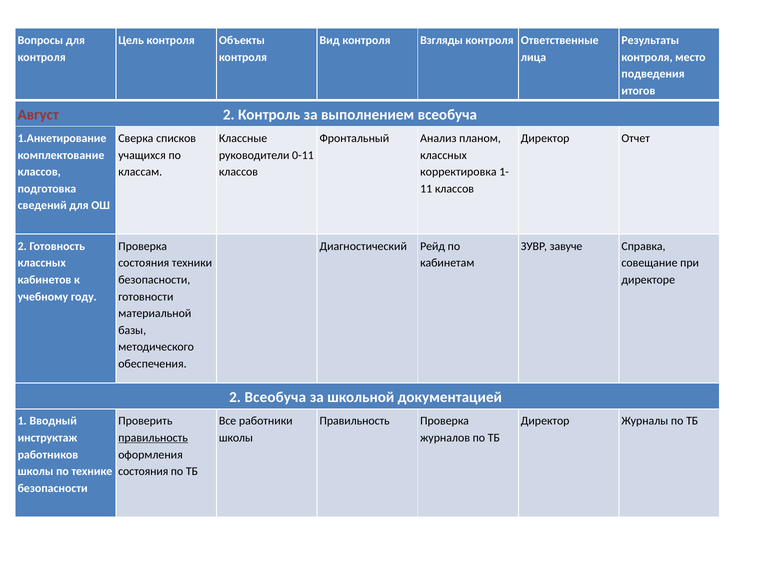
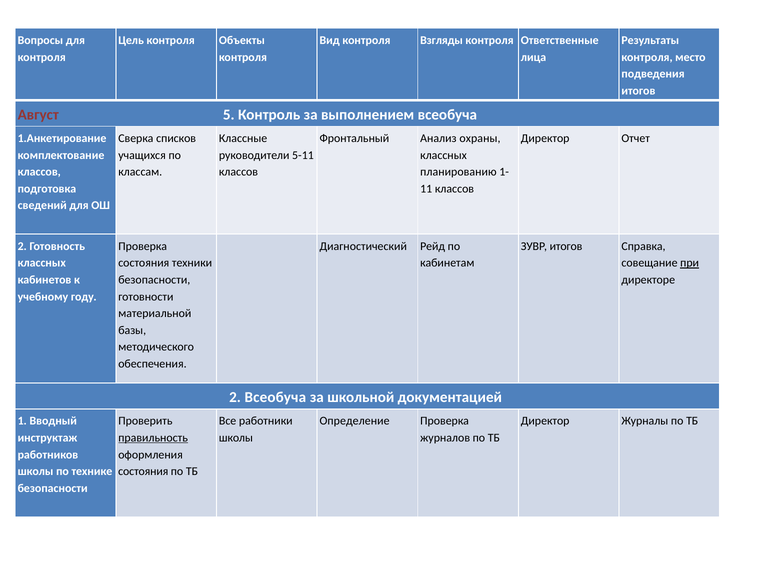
Август 2: 2 -> 5
планом: планом -> охраны
0-11: 0-11 -> 5-11
корректировка: корректировка -> планированию
ЗУВР завуче: завуче -> итогов
при underline: none -> present
Правильность at (355, 421): Правильность -> Определение
